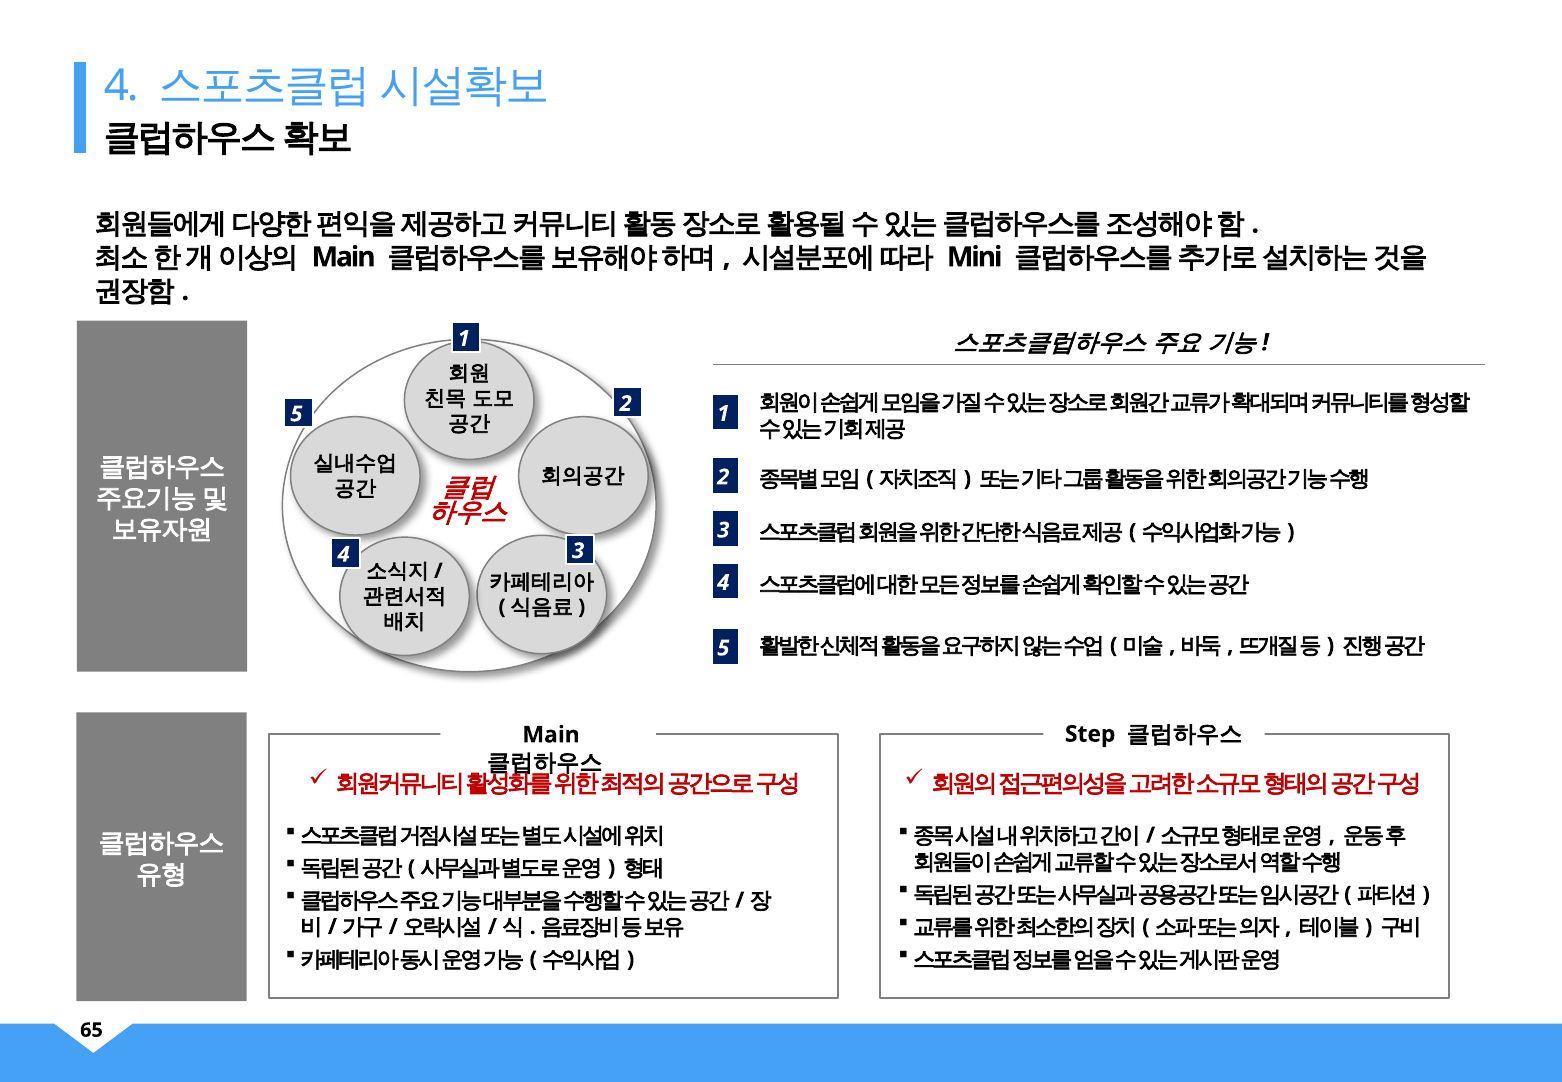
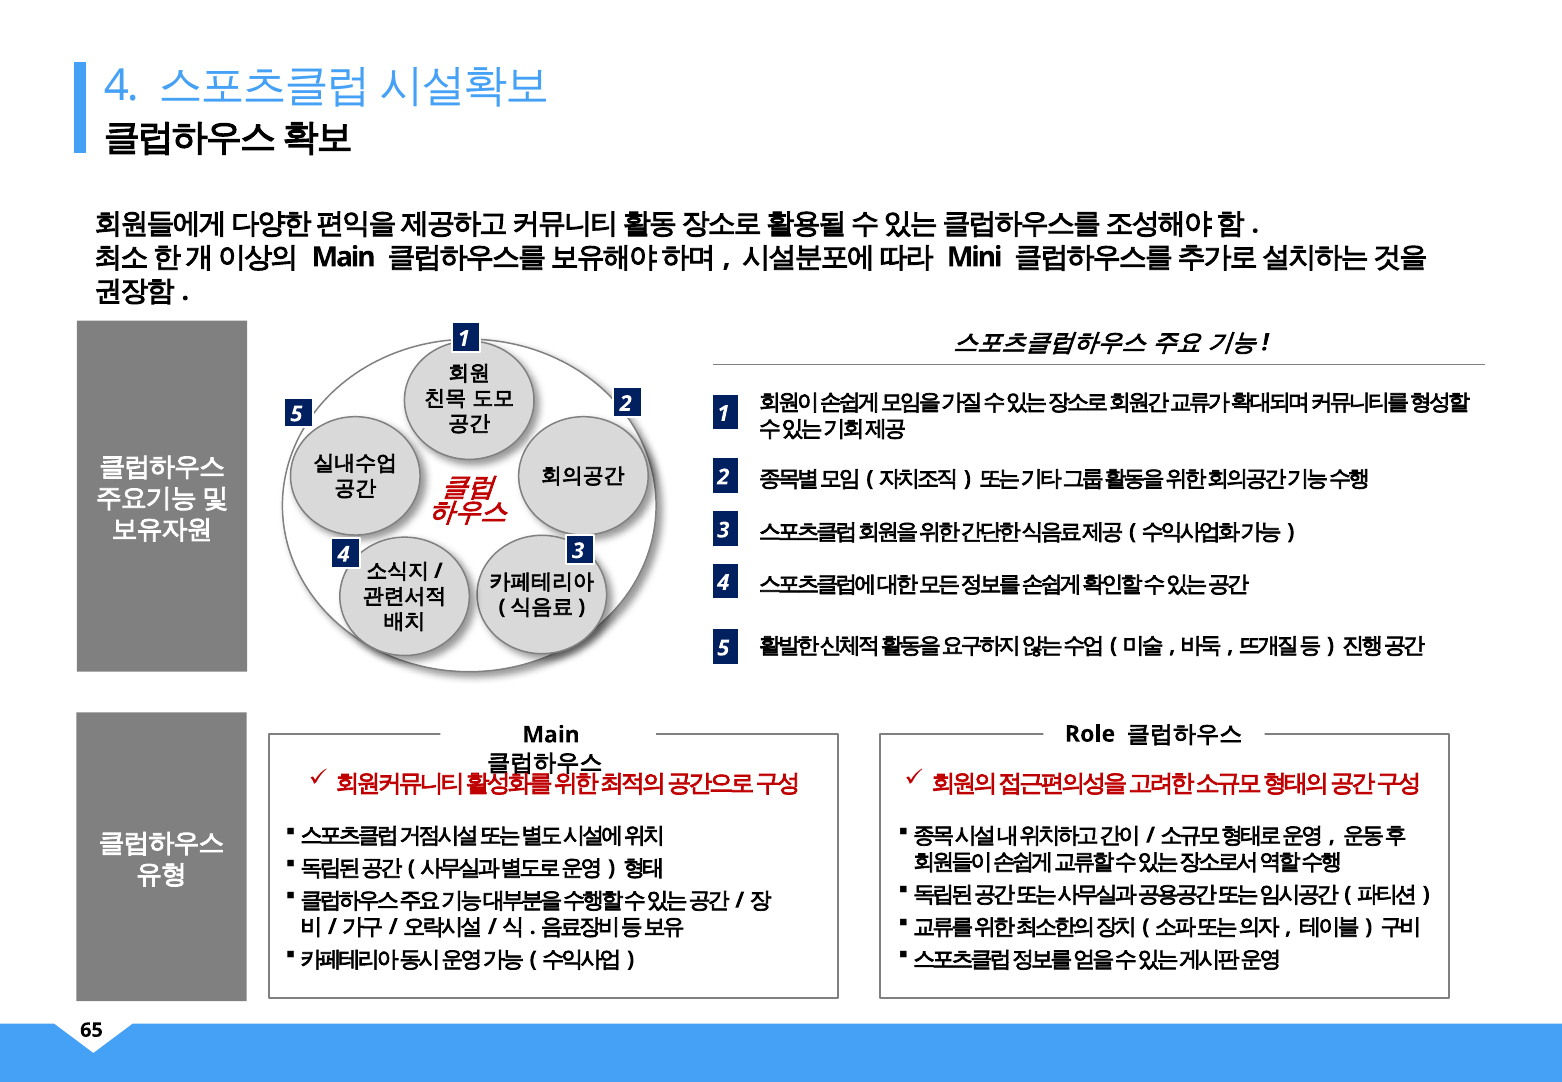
Step: Step -> Role
